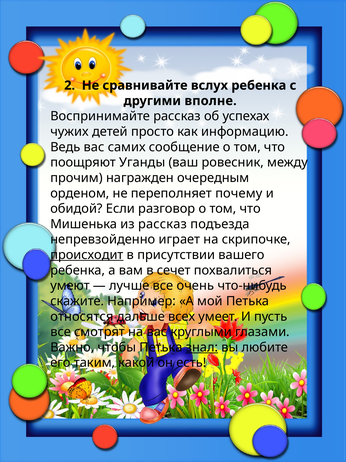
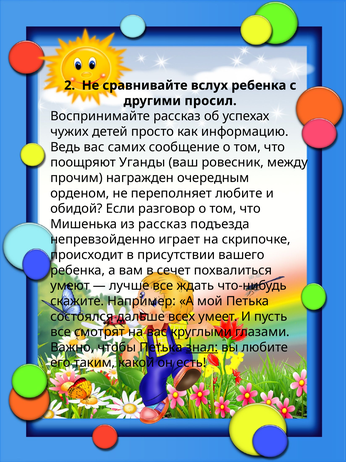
вполне: вполне -> просил
переполняет почему: почему -> любите
происходит underline: present -> none
очень: очень -> ждать
относятся: относятся -> состоялся
